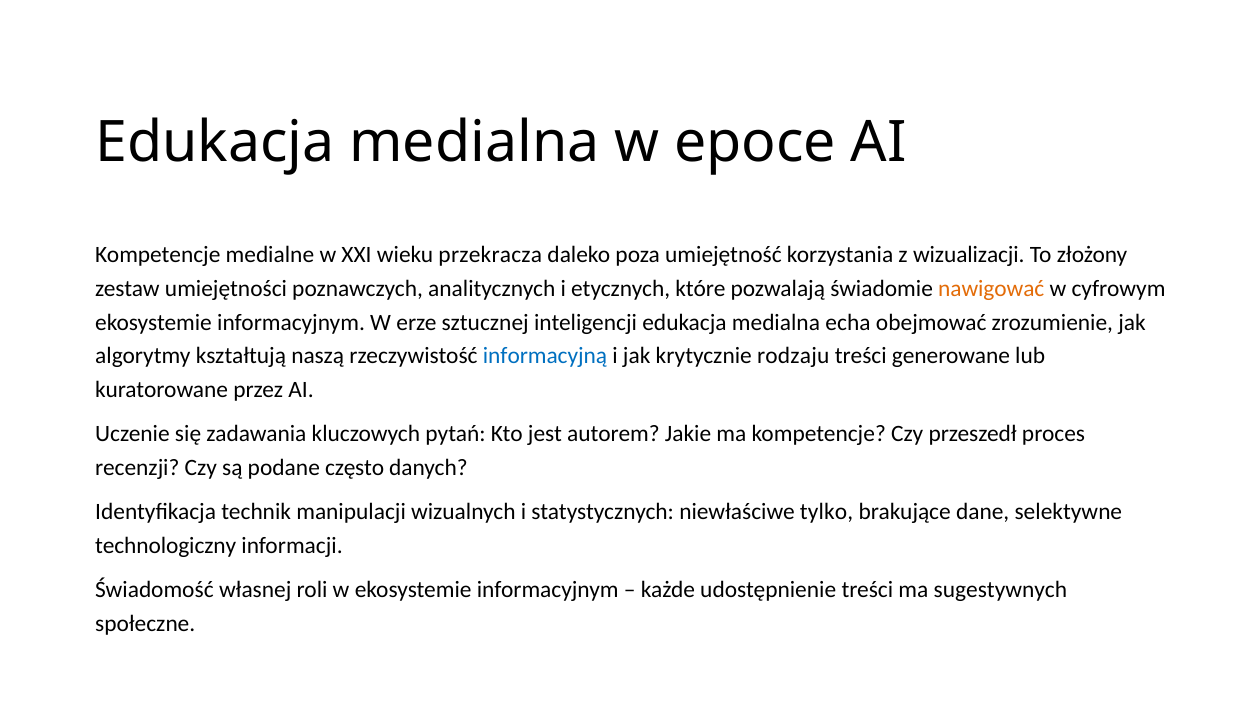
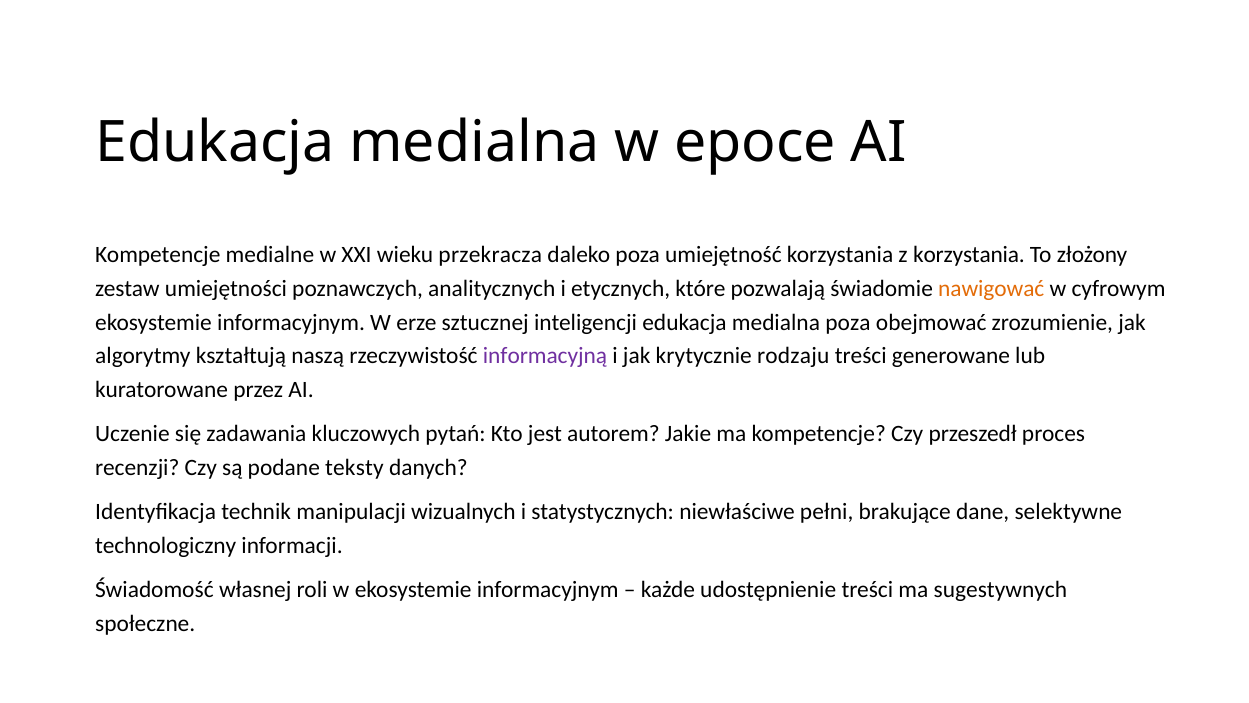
z wizualizacji: wizualizacji -> korzystania
medialna echa: echa -> poza
informacyjną colour: blue -> purple
często: często -> teksty
tylko: tylko -> pełni
